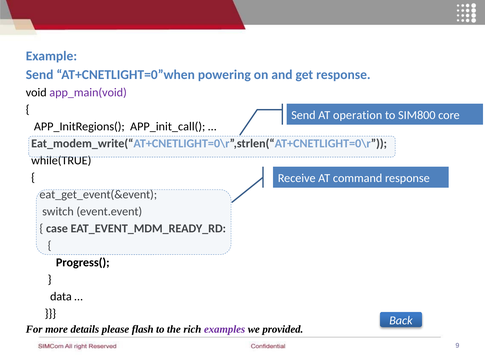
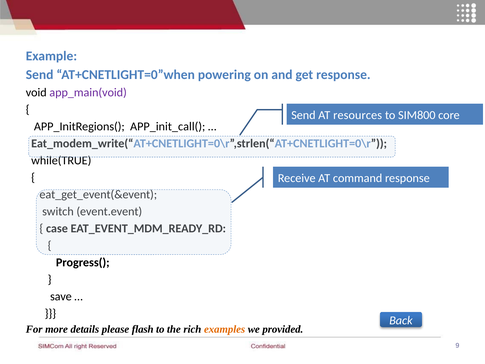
operation: operation -> resources
data: data -> save
examples colour: purple -> orange
